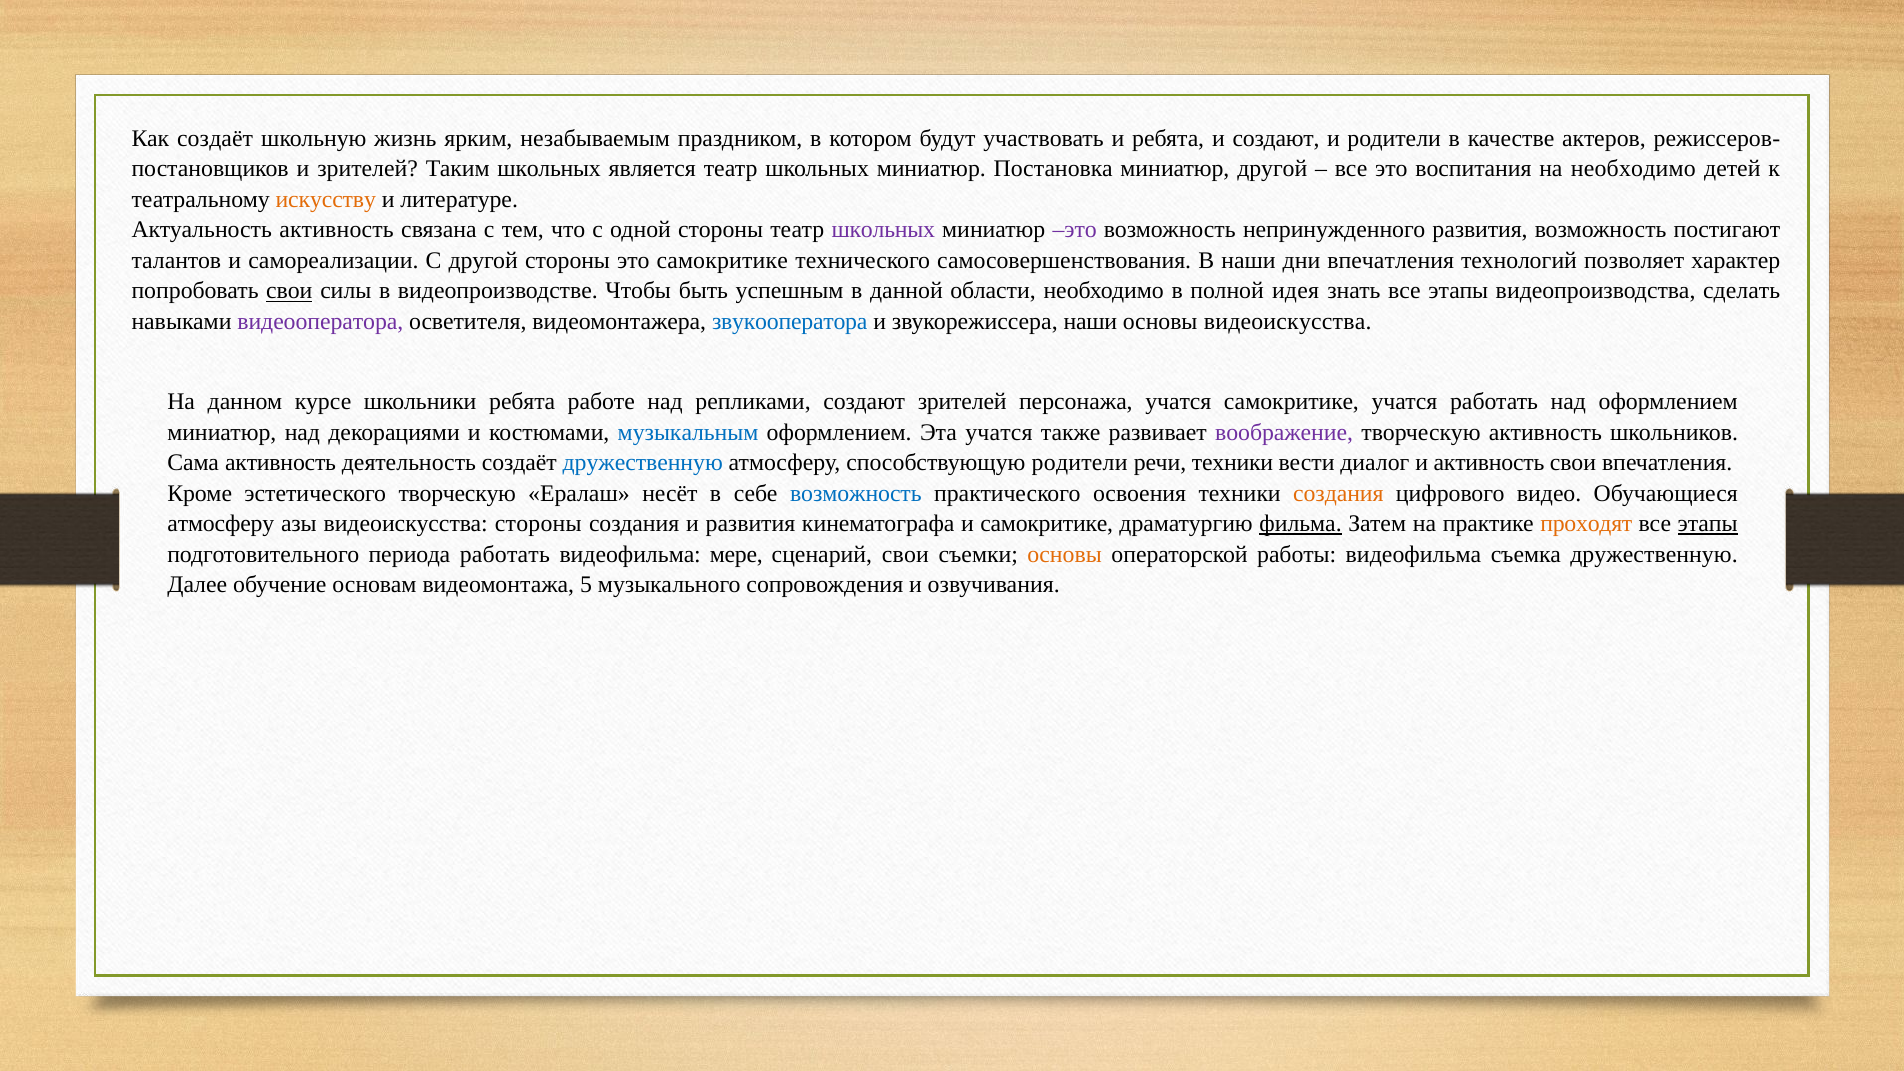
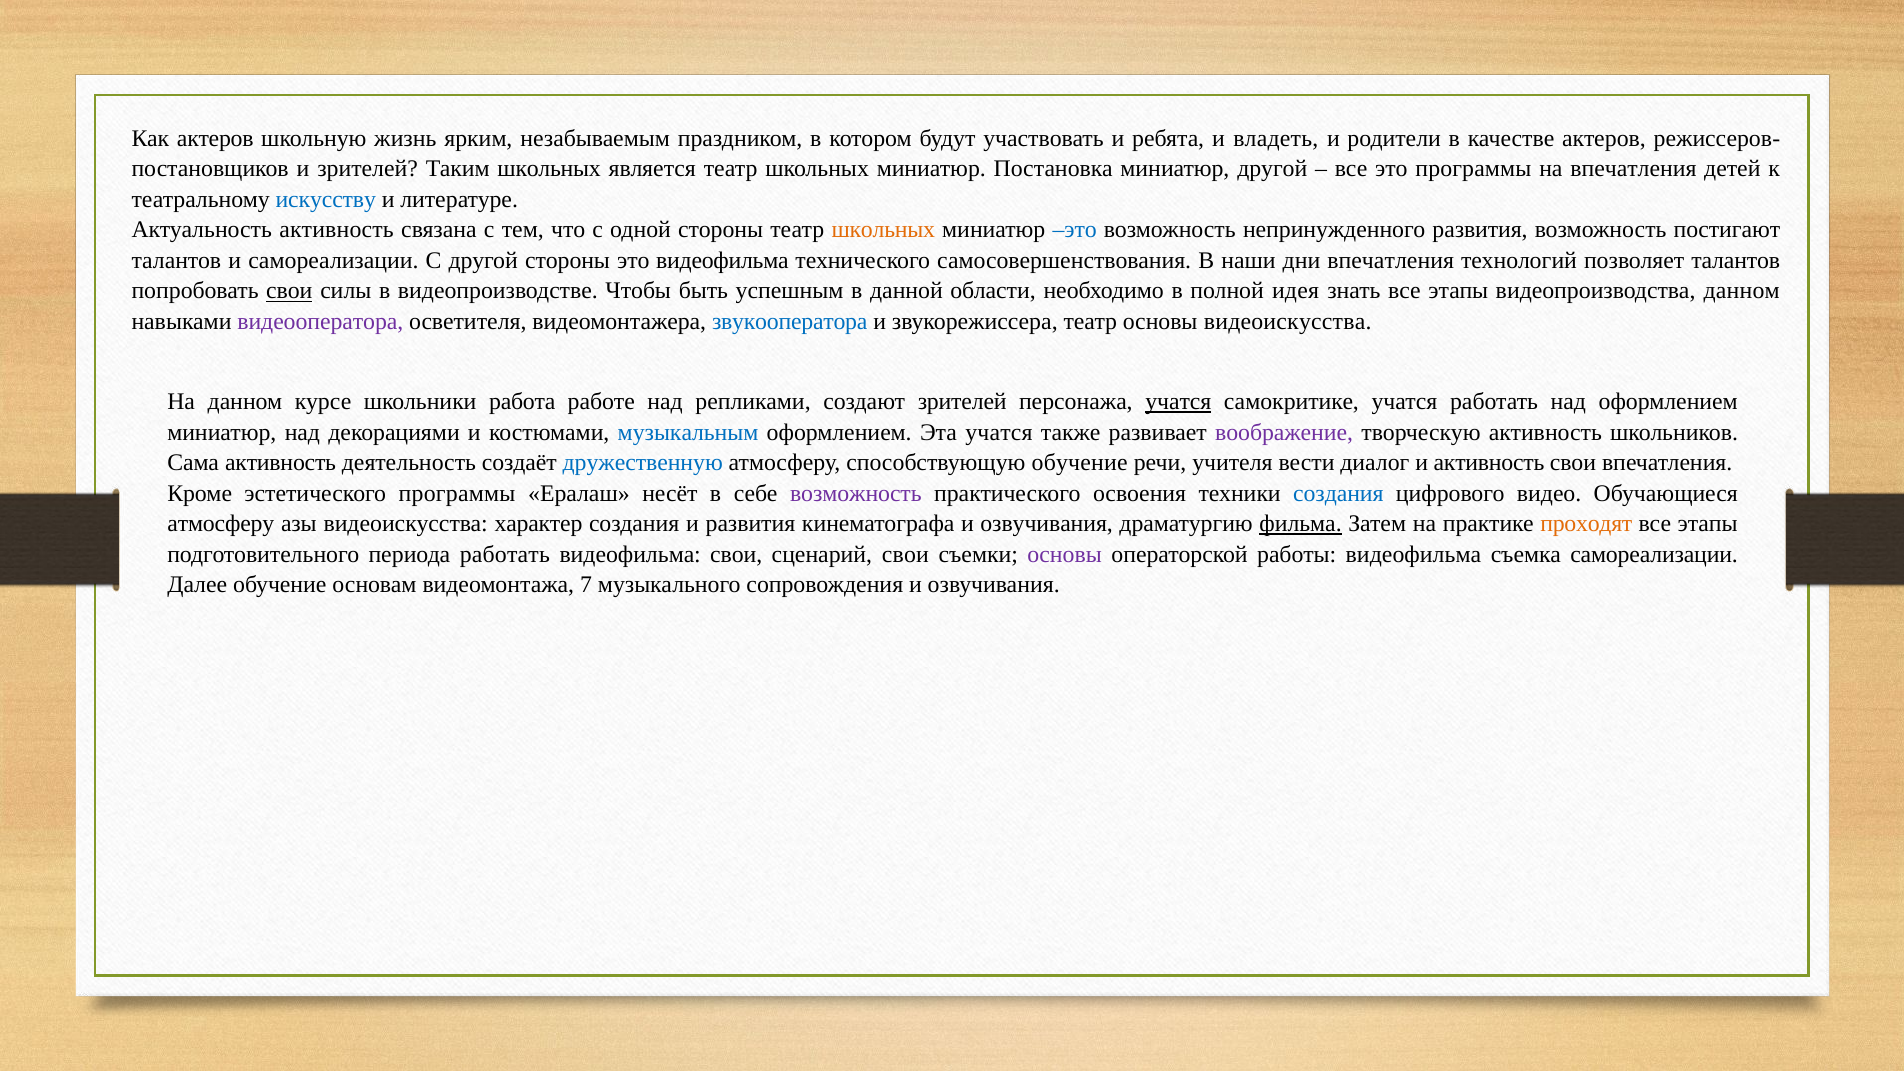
Как создаёт: создаёт -> актеров
и создают: создают -> владеть
это воспитания: воспитания -> программы
на необходимо: необходимо -> впечатления
искусству colour: orange -> blue
школьных at (883, 230) colour: purple -> orange
это at (1075, 230) colour: purple -> blue
это самокритике: самокритике -> видеофильма
позволяет характер: характер -> талантов
видеопроизводства сделать: сделать -> данном
звукорежиссера наши: наши -> театр
школьники ребята: ребята -> работа
учатся at (1178, 402) underline: none -> present
способствующую родители: родители -> обучение
речи техники: техники -> учителя
эстетического творческую: творческую -> программы
возможность at (856, 493) colour: blue -> purple
создания at (1338, 493) colour: orange -> blue
видеоискусства стороны: стороны -> характер
кинематографа и самокритике: самокритике -> озвучивания
этапы at (1708, 524) underline: present -> none
видеофильма мере: мере -> свои
основы at (1065, 554) colour: orange -> purple
съемка дружественную: дружественную -> самореализации
5: 5 -> 7
